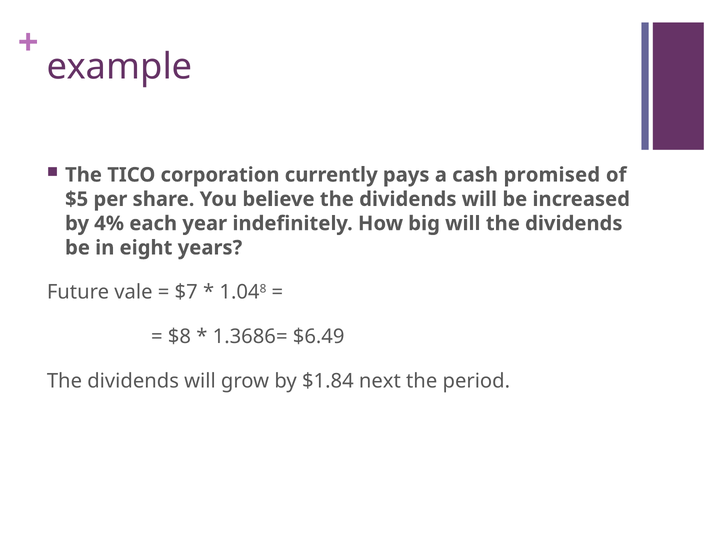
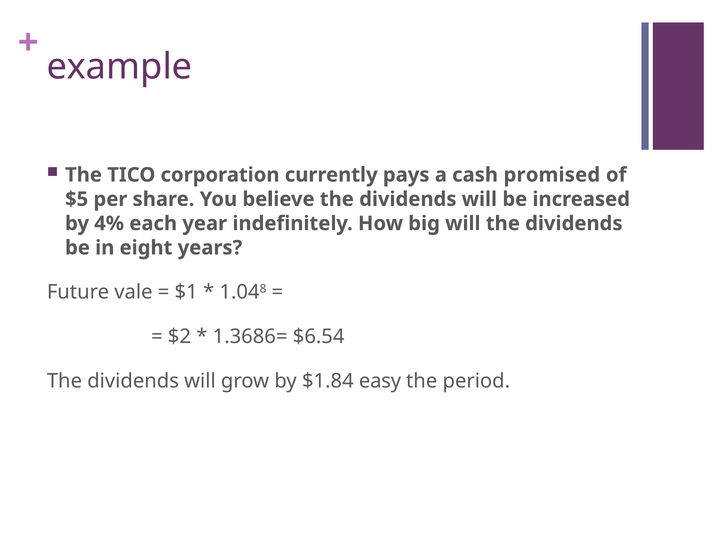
$7: $7 -> $1
$8: $8 -> $2
$6.49: $6.49 -> $6.54
next: next -> easy
